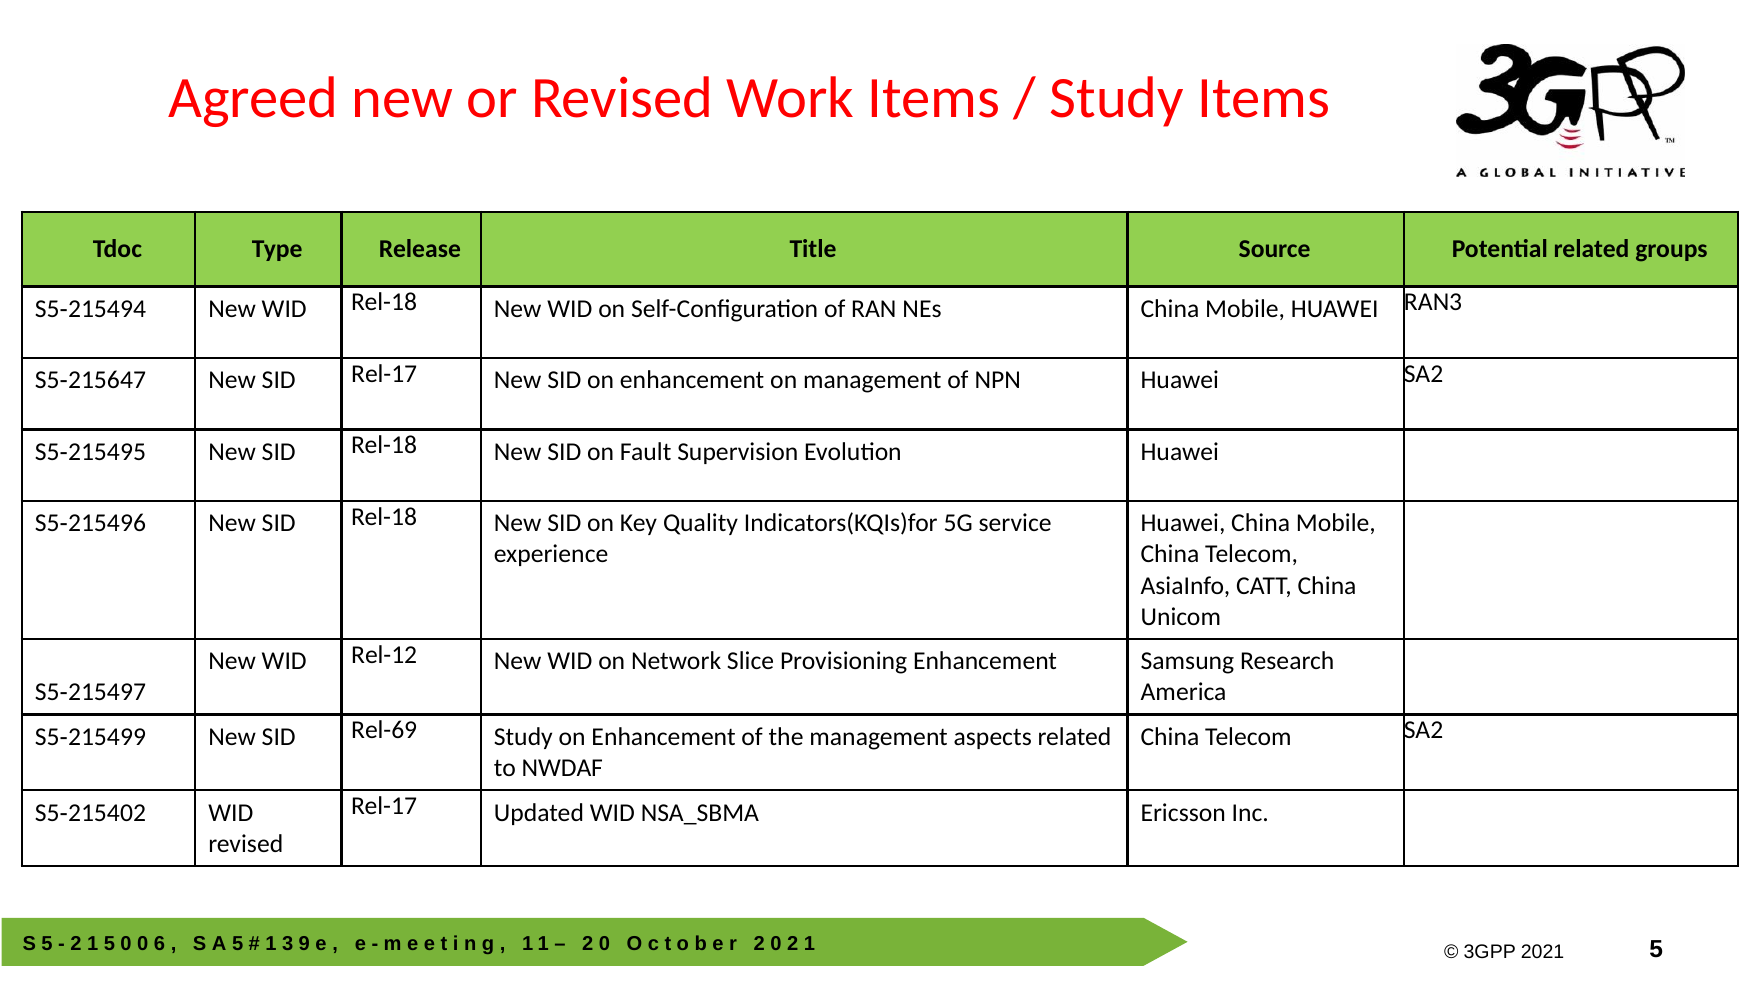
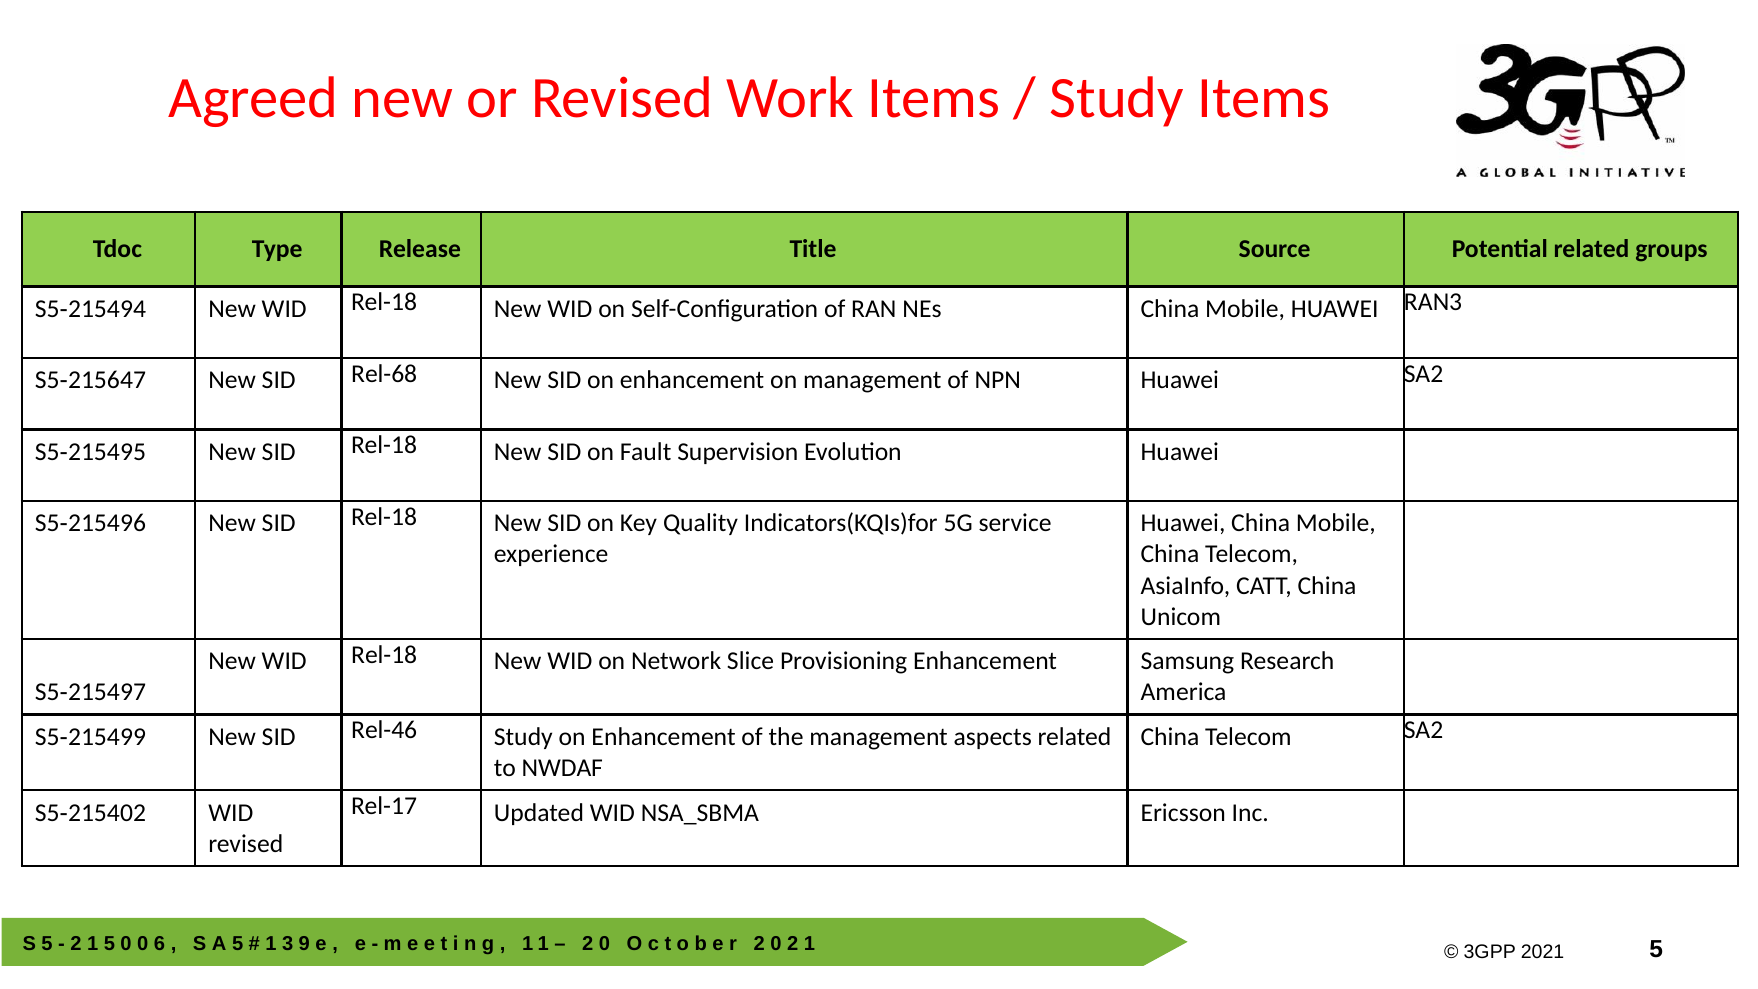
SID Rel-17: Rel-17 -> Rel-68
Rel-12 at (384, 655): Rel-12 -> Rel-18
Rel-69: Rel-69 -> Rel-46
